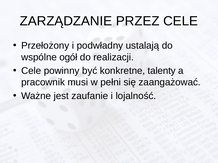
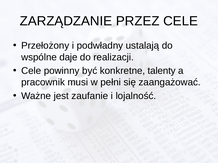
ogół: ogół -> daje
